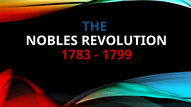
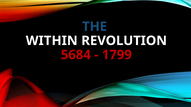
NOBLES: NOBLES -> WITHIN
1783: 1783 -> 5684
